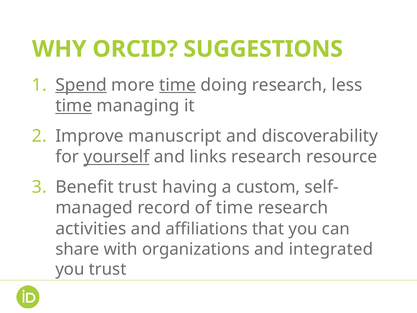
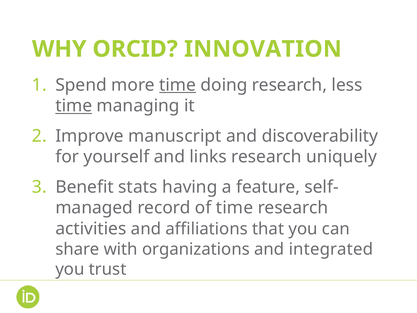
SUGGESTIONS: SUGGESTIONS -> INNOVATION
Spend underline: present -> none
yourself underline: present -> none
resource: resource -> uniquely
Benefit trust: trust -> stats
custom: custom -> feature
